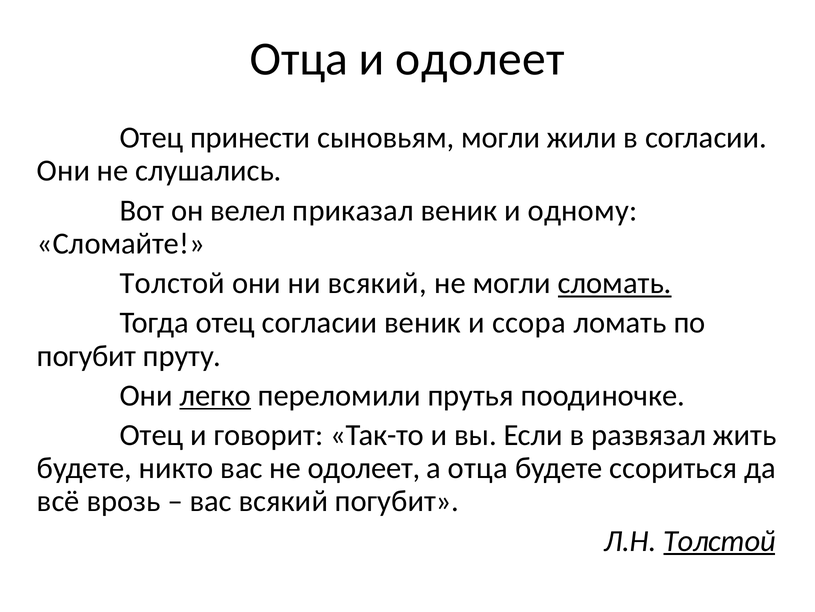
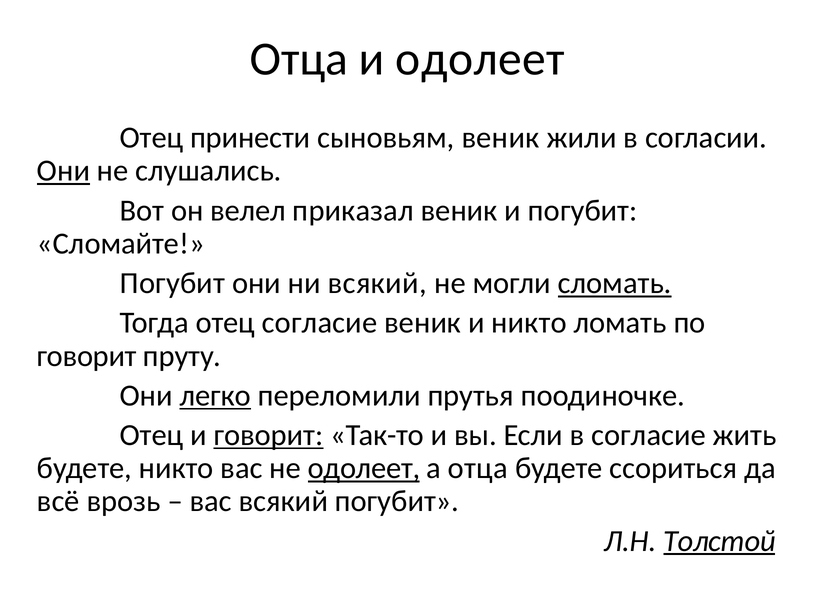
сыновьям могли: могли -> веник
Они at (64, 171) underline: none -> present
и одному: одному -> погубит
Толстой at (172, 283): Толстой -> Погубит
отец согласии: согласии -> согласие
и ссора: ссора -> никто
погубит at (87, 355): погубит -> говорит
говорит at (268, 435) underline: none -> present
в развязал: развязал -> согласие
одолеет at (364, 468) underline: none -> present
